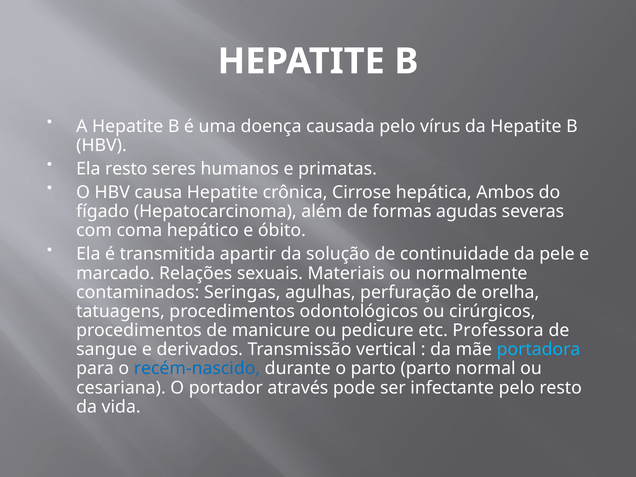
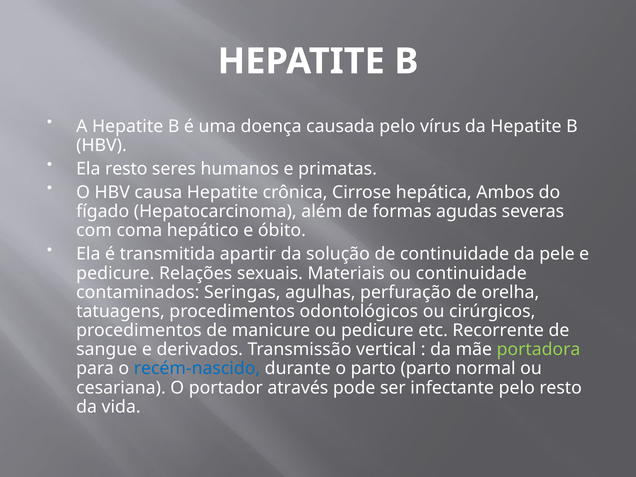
marcado at (115, 273): marcado -> pedicure
ou normalmente: normalmente -> continuidade
Professora: Professora -> Recorrente
portadora colour: light blue -> light green
